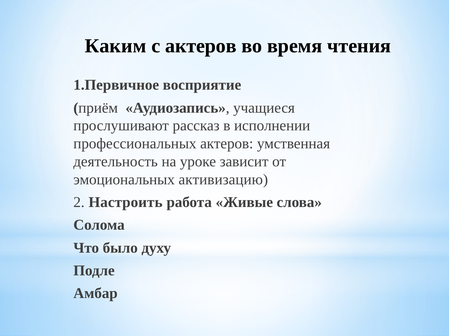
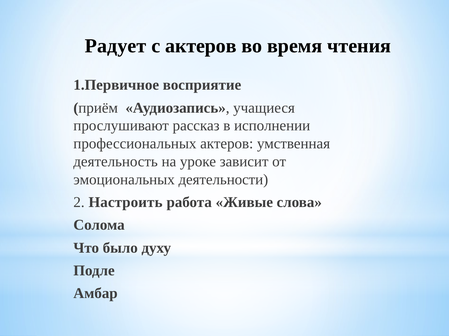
Каким: Каким -> Радует
активизацию: активизацию -> деятельности
